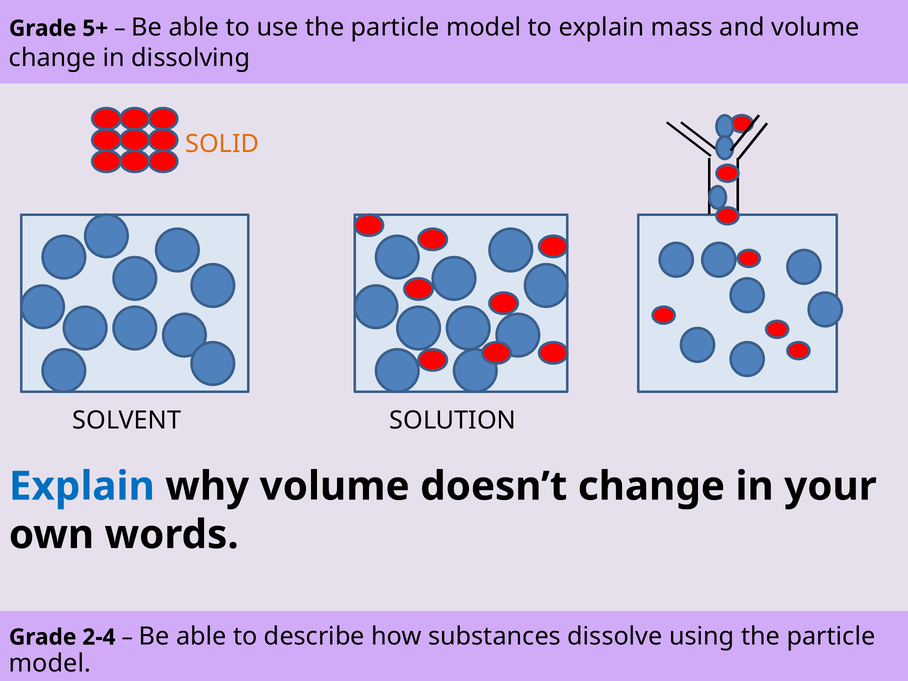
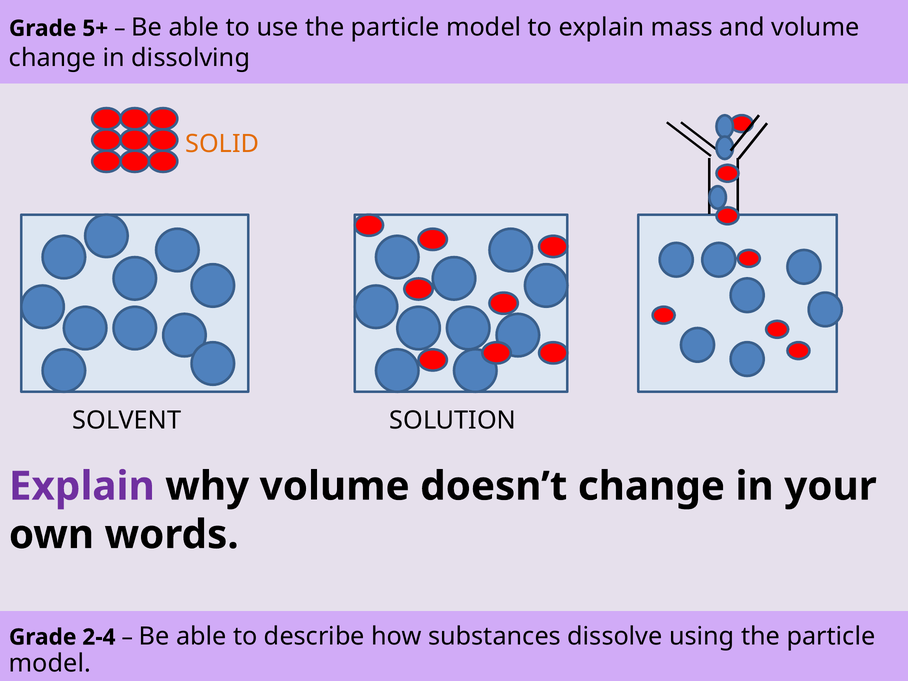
Explain at (82, 486) colour: blue -> purple
